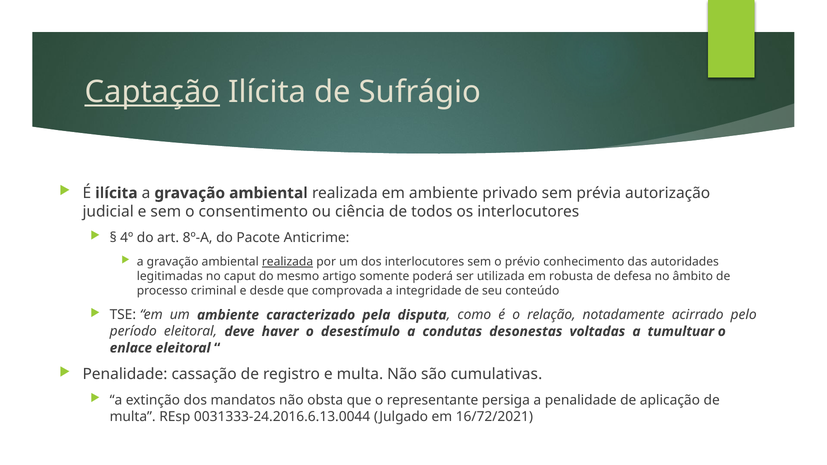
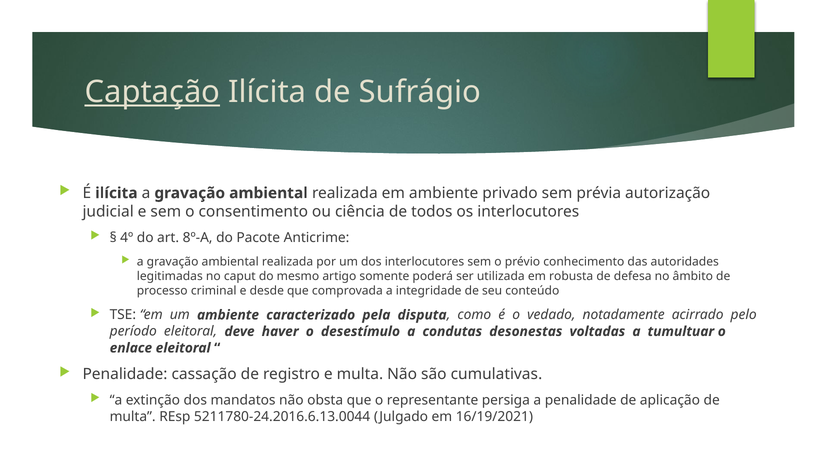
realizada at (288, 262) underline: present -> none
relação: relação -> vedado
0031333-24.2016.6.13.0044: 0031333-24.2016.6.13.0044 -> 5211780-24.2016.6.13.0044
16/72/2021: 16/72/2021 -> 16/19/2021
